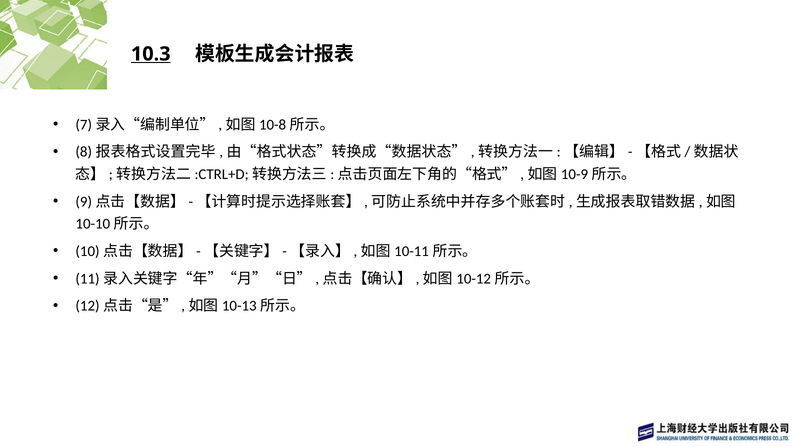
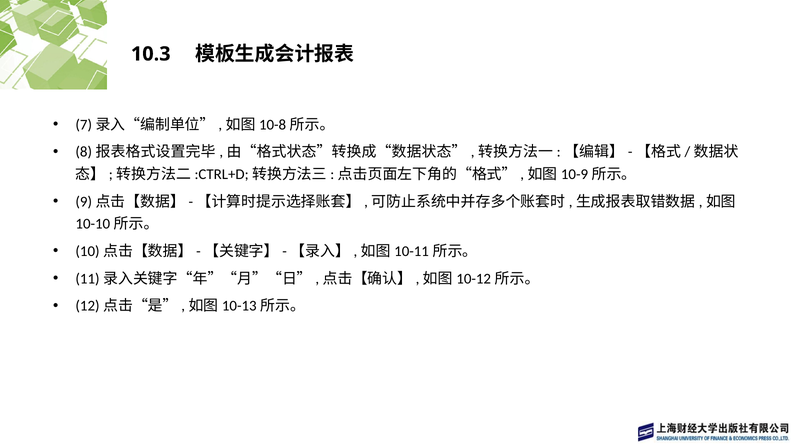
10.3 underline: present -> none
